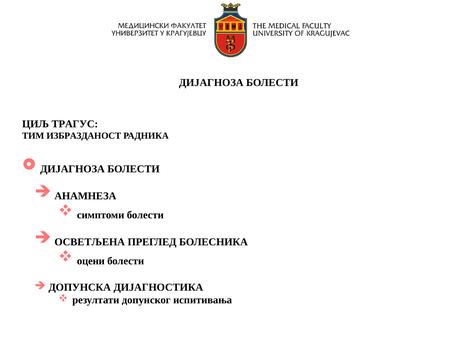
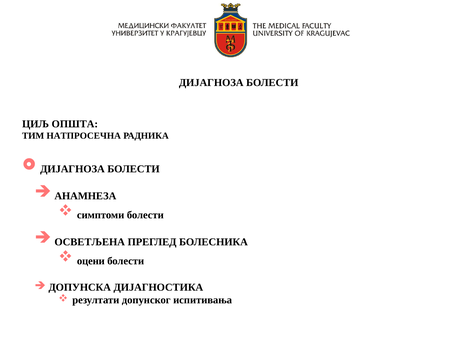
ТРАГУС: ТРАГУС -> ОПШТА
ИЗБРАЗДАНОСТ: ИЗБРАЗДАНОСТ -> НАТПРОСЕЧНА
